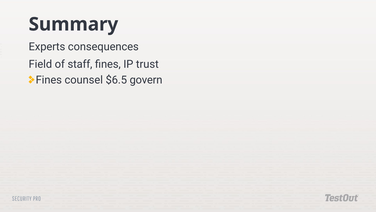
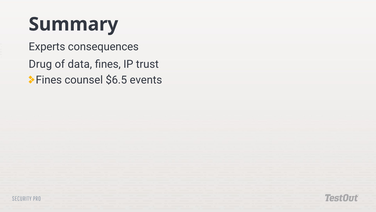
Field: Field -> Drug
staff: staff -> data
govern: govern -> events
